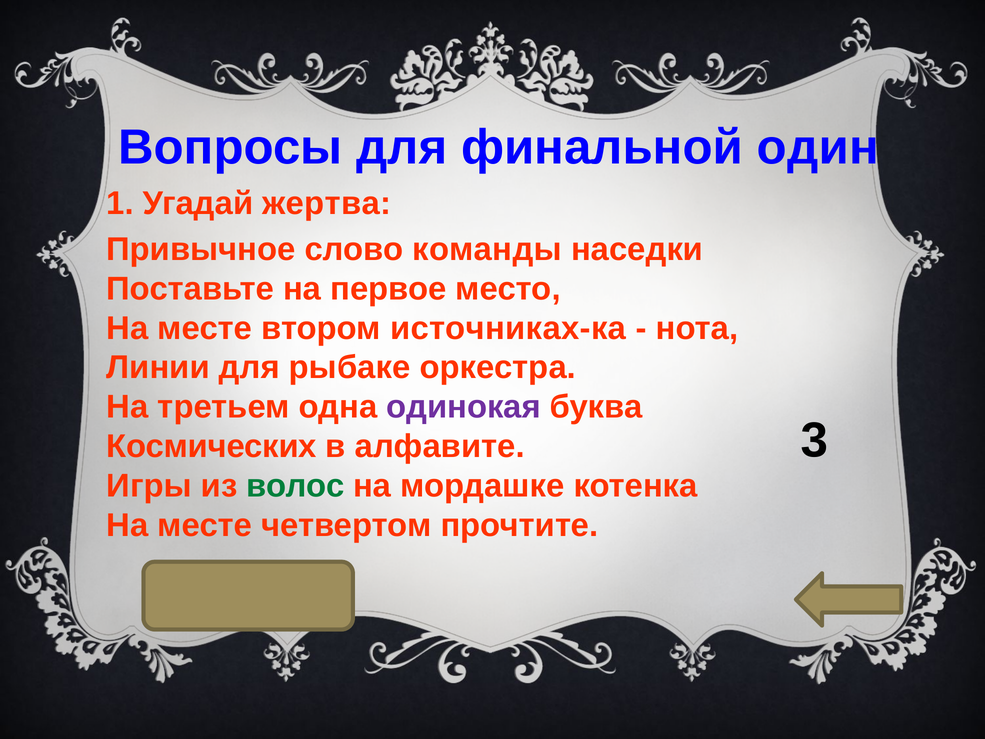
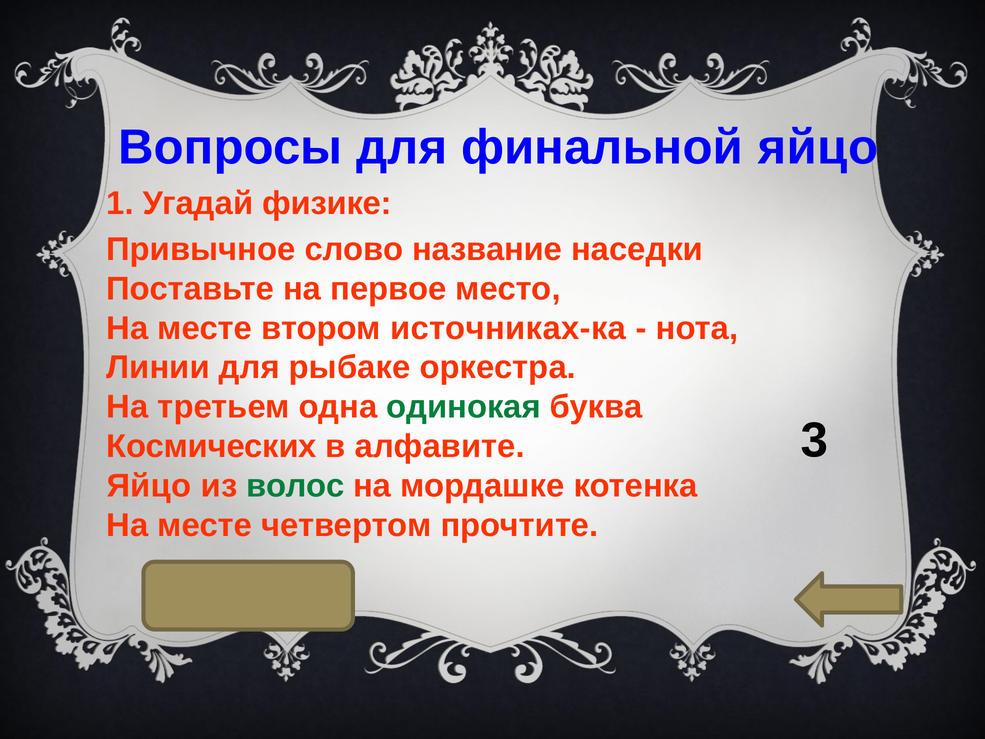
финальной один: один -> яйцо
жертва: жертва -> физике
команды: команды -> название
одинокая colour: purple -> green
Игры at (149, 486): Игры -> Яйцо
